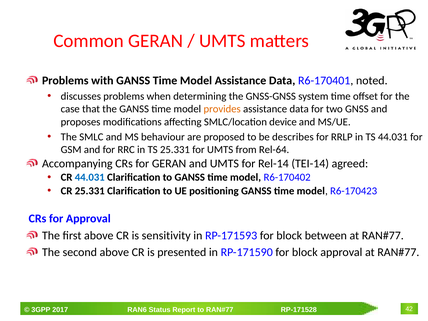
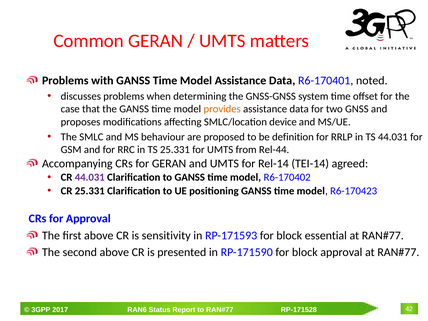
describes: describes -> definition
Rel-64: Rel-64 -> Rel-44
44.031 at (90, 177) colour: blue -> purple
between: between -> essential
